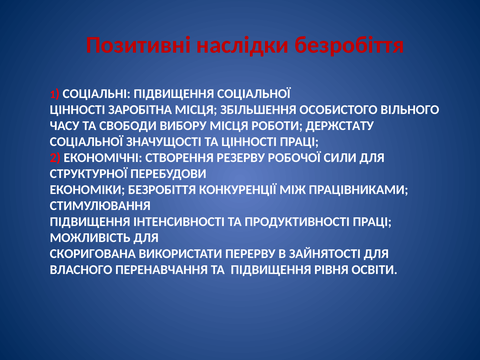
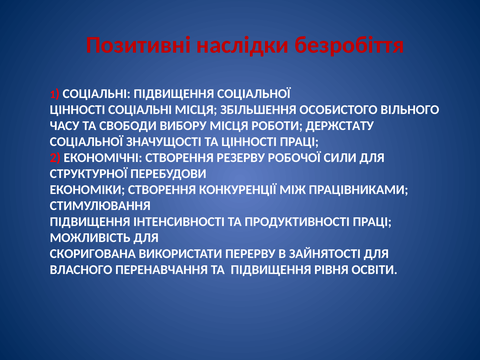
ЦІННОСТІ ЗАРОБІТНА: ЗАРОБІТНА -> СОЦІАЛЬНІ
ЕКОНОМІКИ БЕЗРОБІТТЯ: БЕЗРОБІТТЯ -> СТВОРЕННЯ
